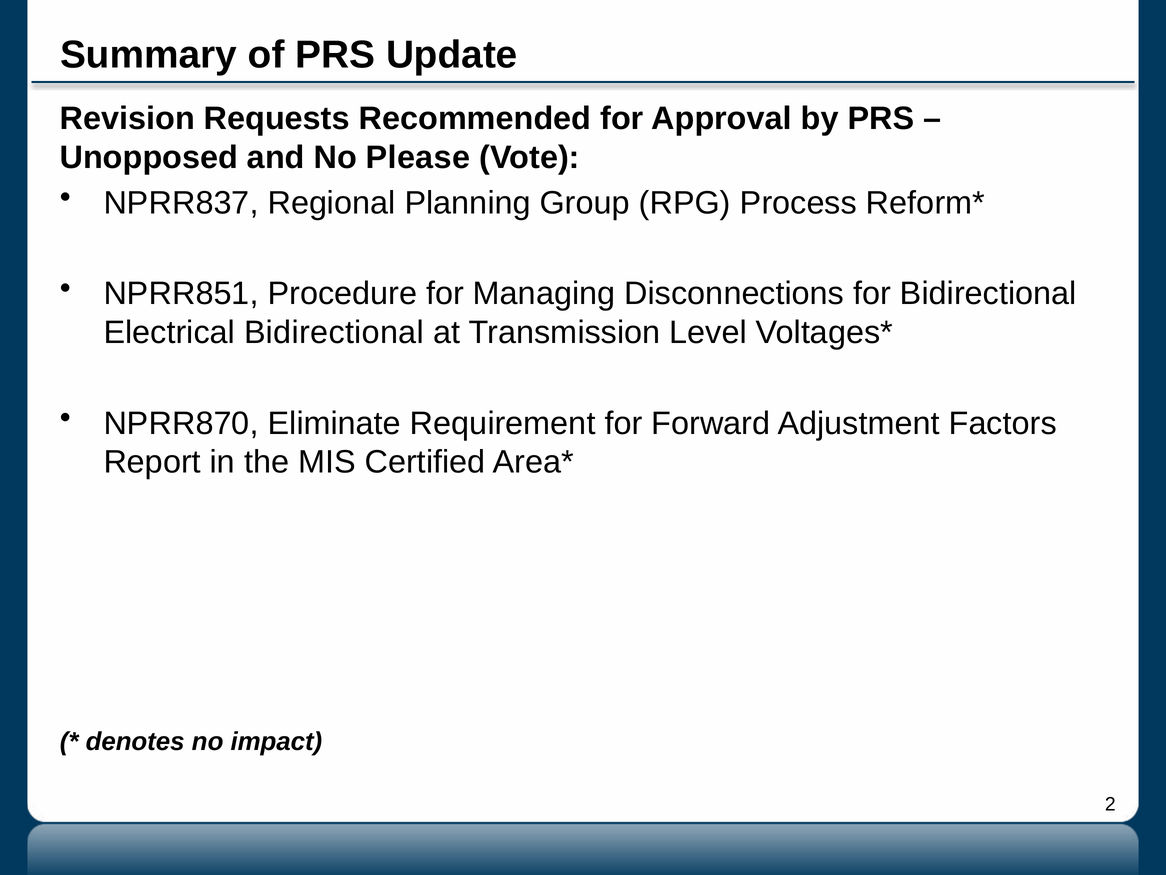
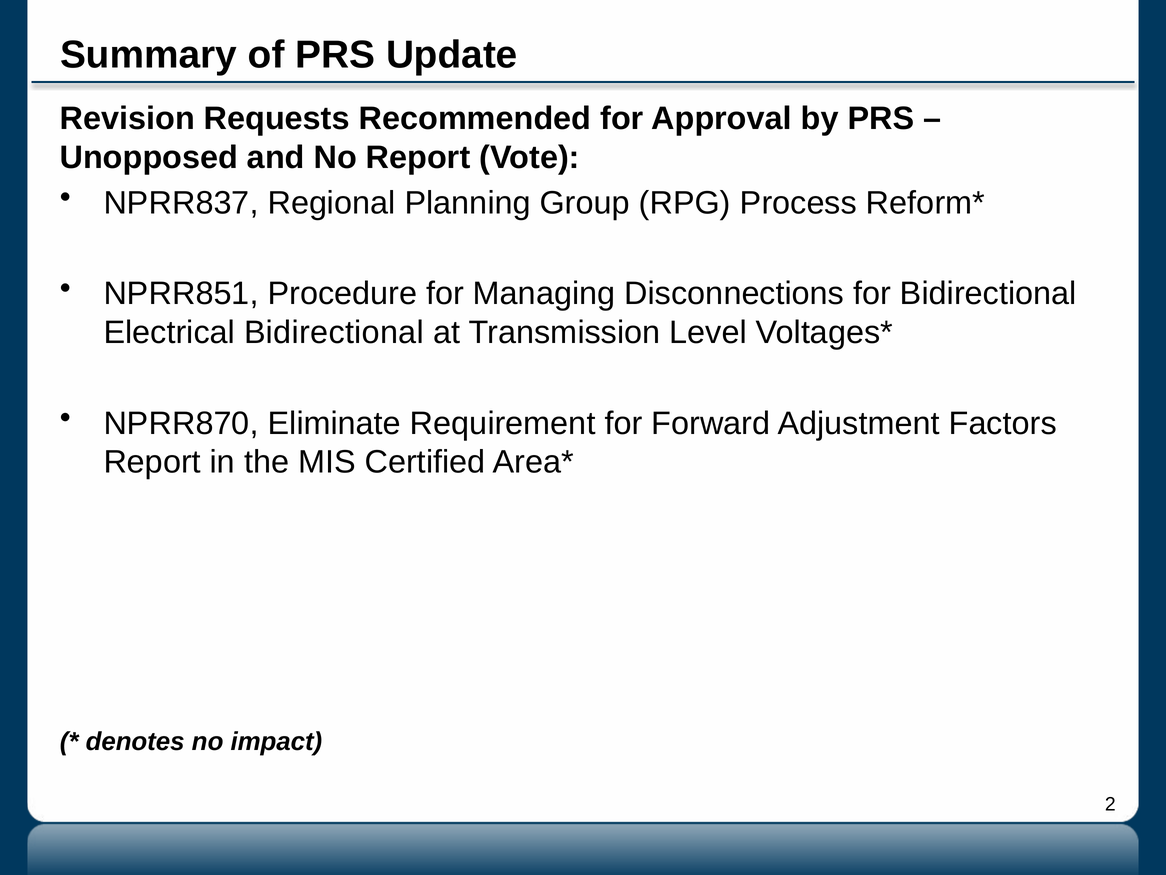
No Please: Please -> Report
